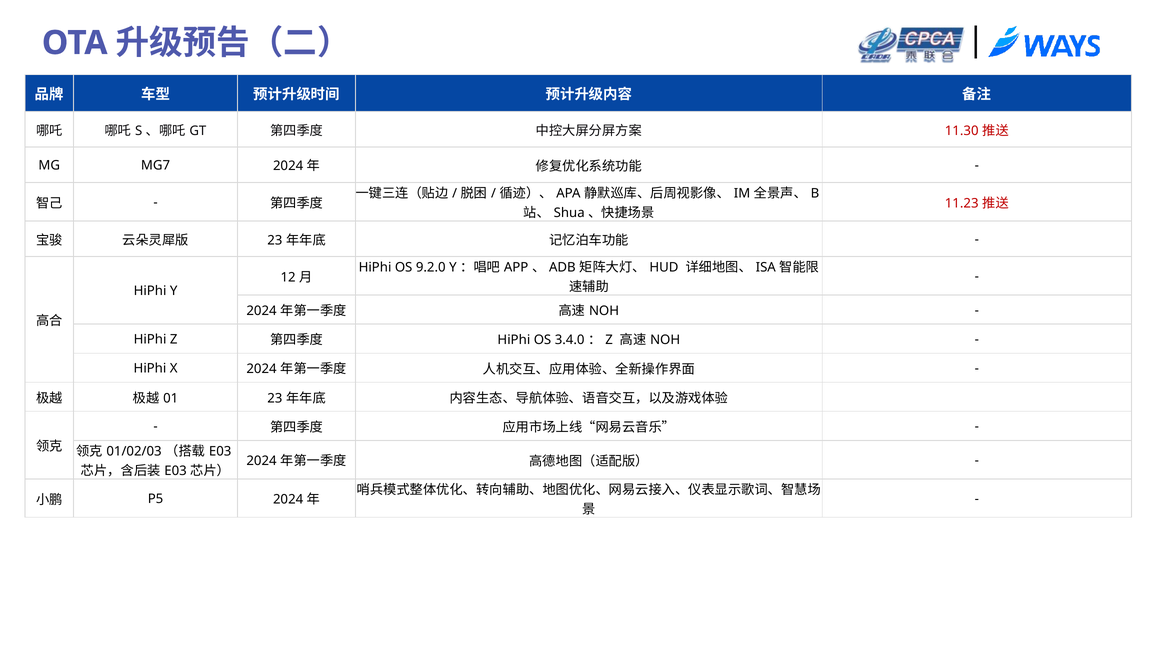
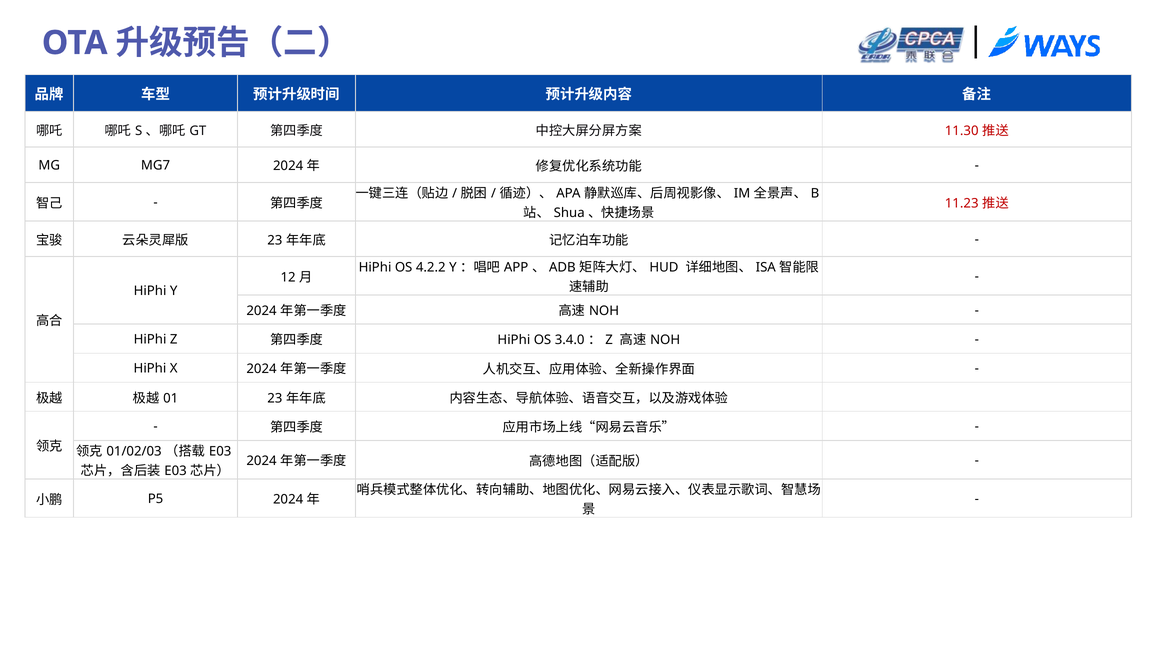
9.2.0: 9.2.0 -> 4.2.2
